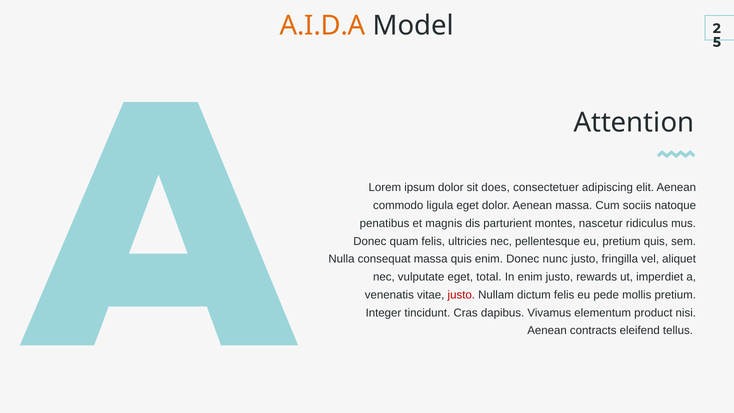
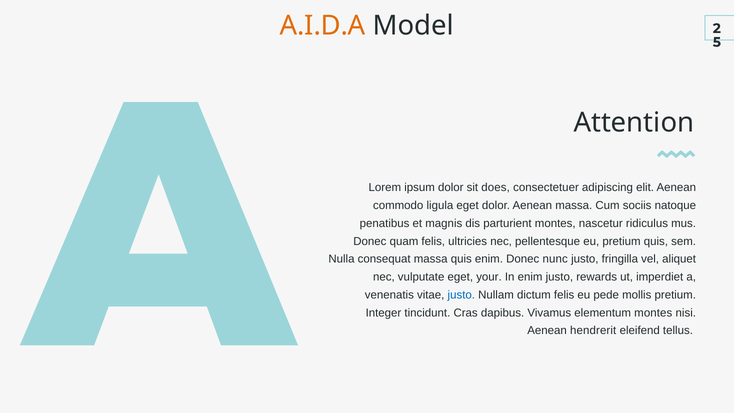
total: total -> your
justo at (461, 295) colour: red -> blue
elementum product: product -> montes
contracts: contracts -> hendrerit
